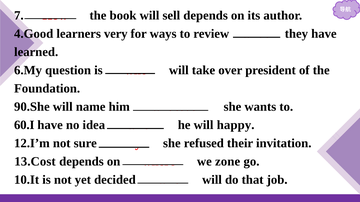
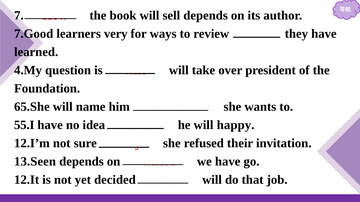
4.Good: 4.Good -> 7.Good
6.My: 6.My -> 4.My
90.She: 90.She -> 65.She
60.I: 60.I -> 55.I
13.Cost: 13.Cost -> 13.Seen
we zone: zone -> have
10.It: 10.It -> 12.It
